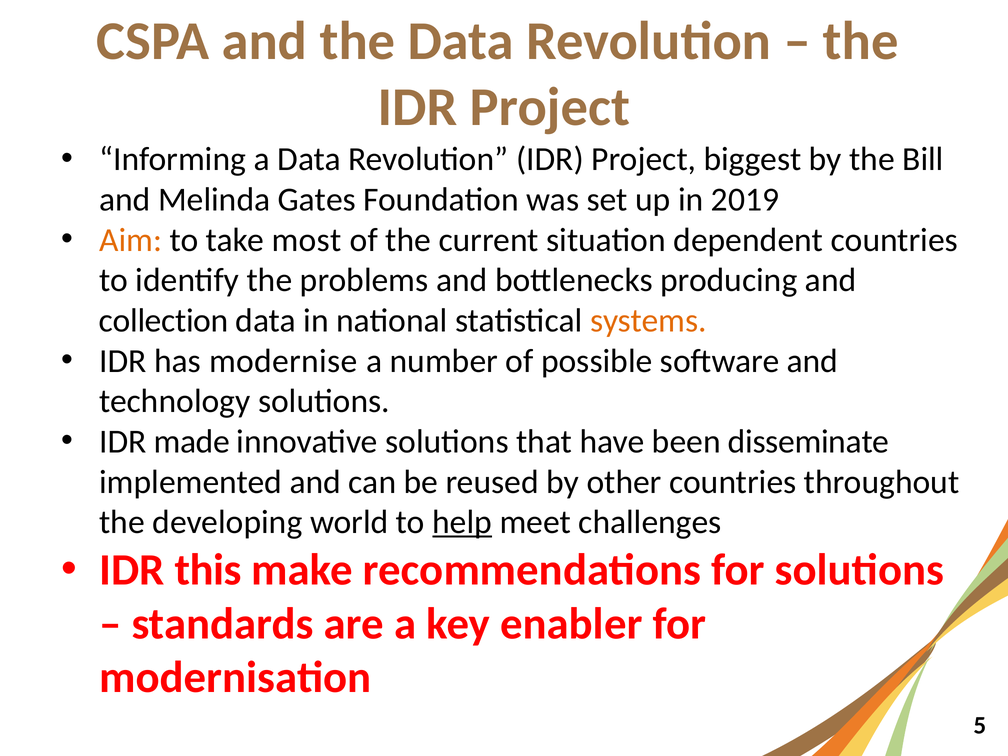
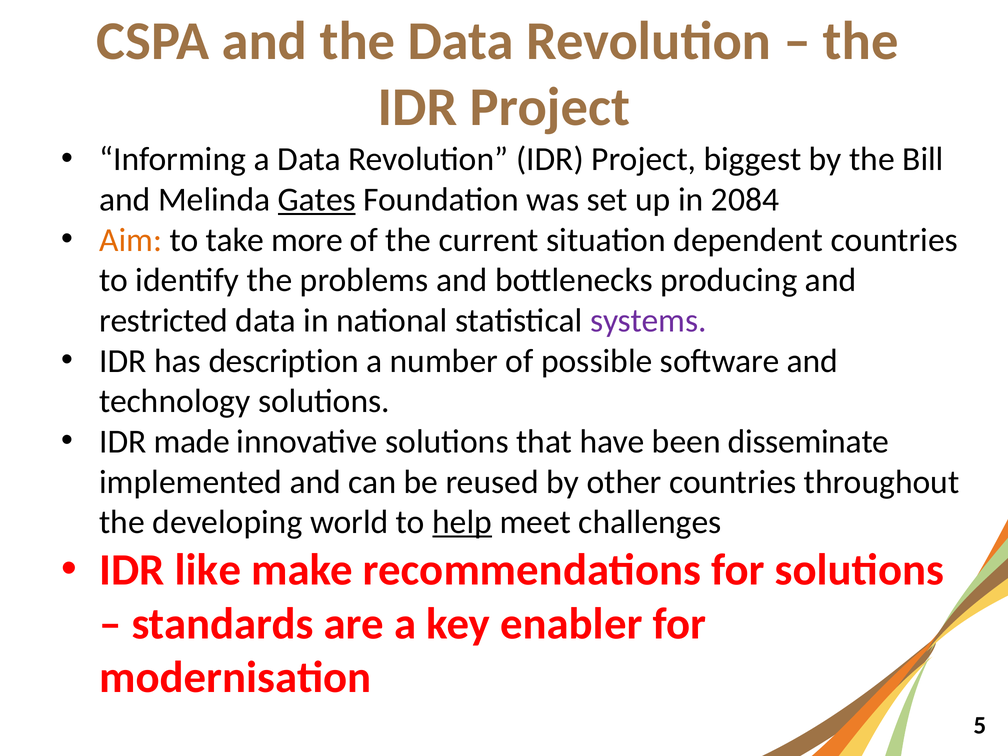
Gates underline: none -> present
2019: 2019 -> 2084
most: most -> more
collection: collection -> restricted
systems colour: orange -> purple
modernise: modernise -> description
this: this -> like
